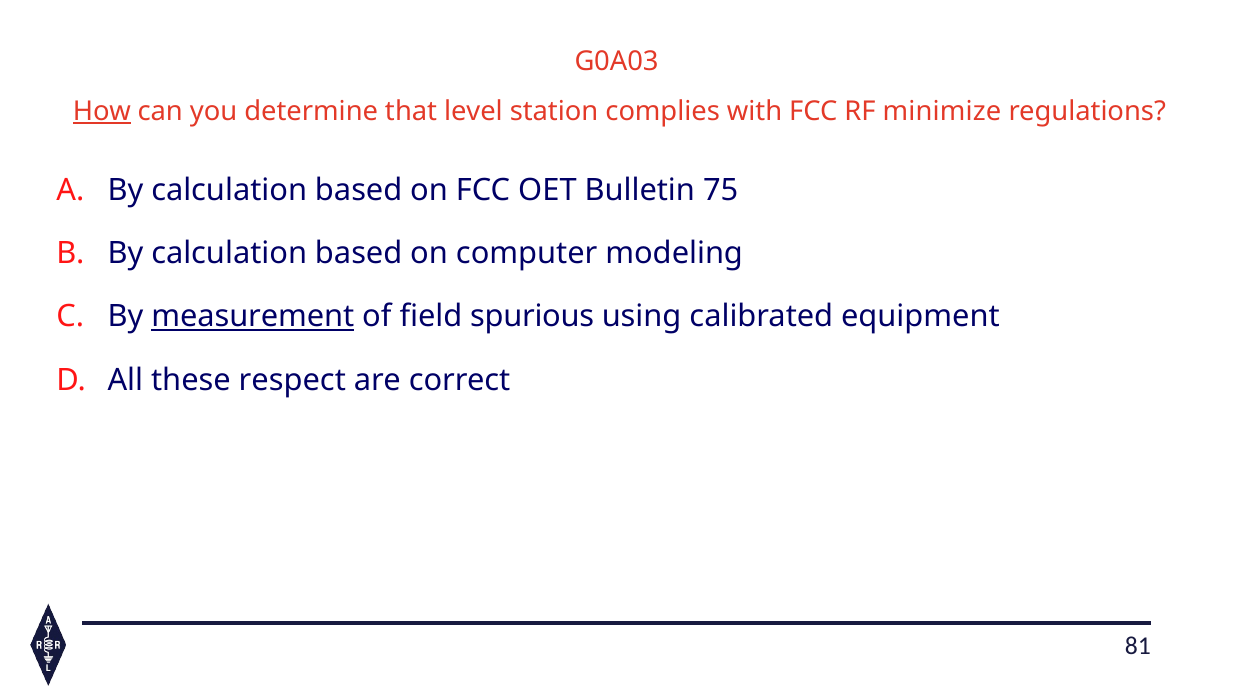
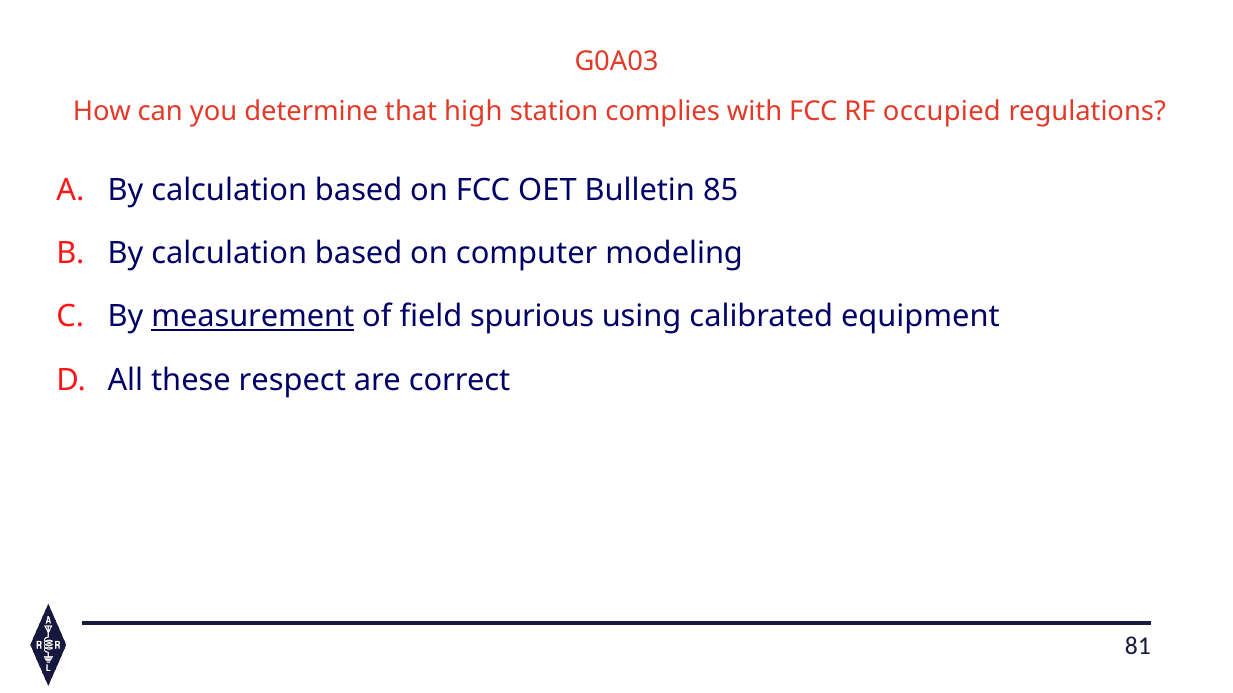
How underline: present -> none
level: level -> high
minimize: minimize -> occupied
75: 75 -> 85
